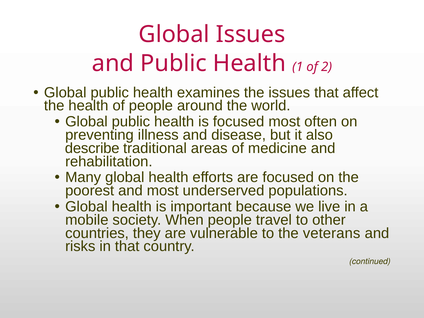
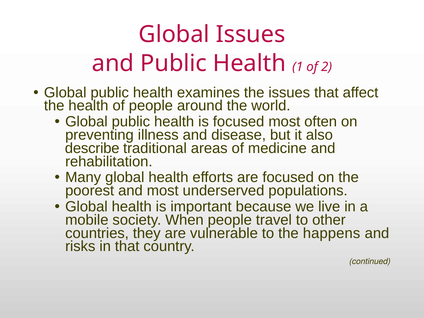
veterans: veterans -> happens
